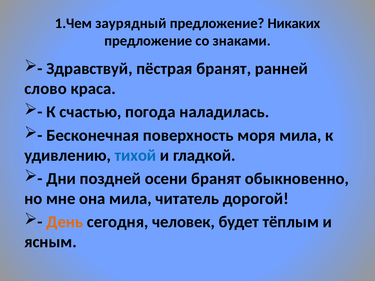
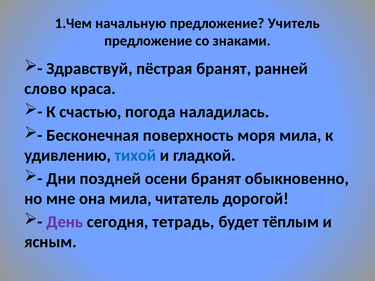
заурядный: заурядный -> начальную
Никаких: Никаких -> Учитель
День colour: orange -> purple
человек: человек -> тетрадь
